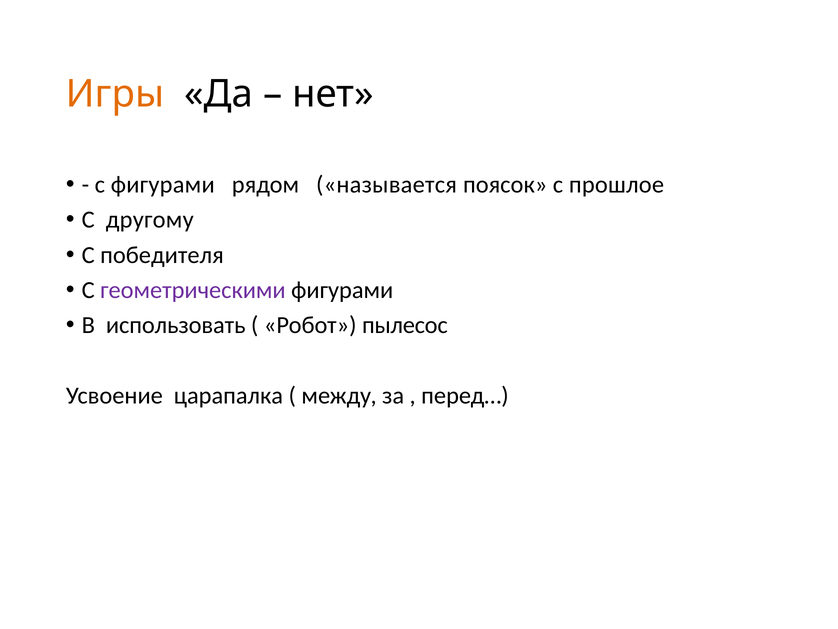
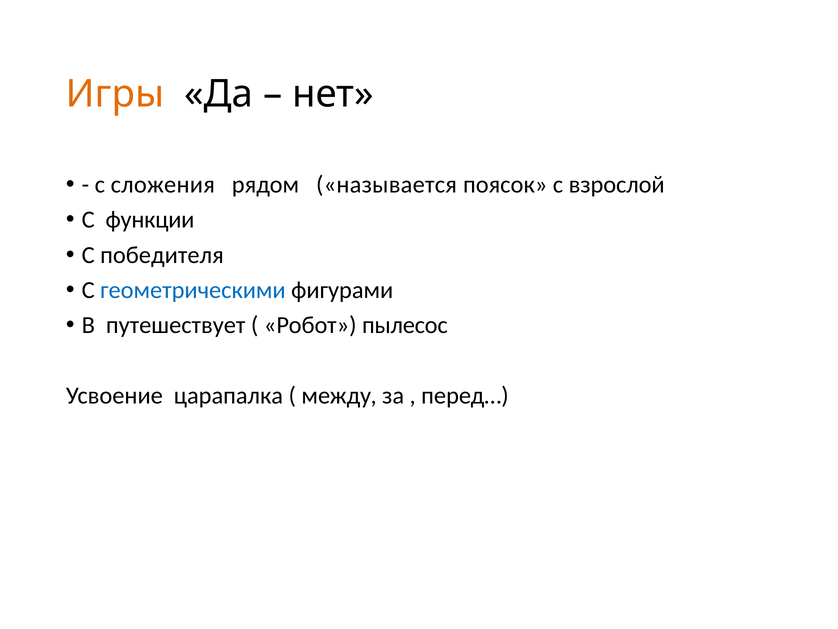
с фигурами: фигурами -> сложения
прошлое: прошлое -> взрослой
другому: другому -> функции
геометрическими colour: purple -> blue
использовать: использовать -> путешествует
